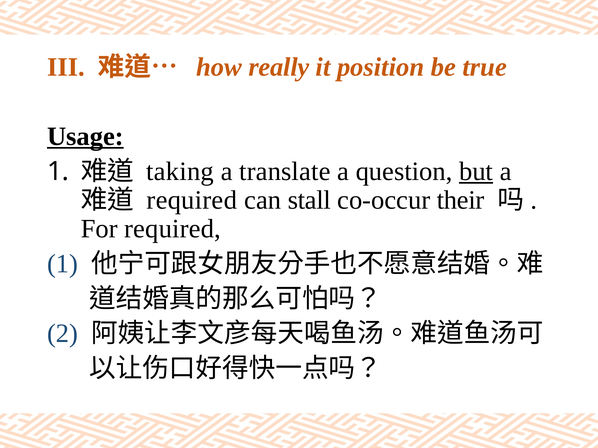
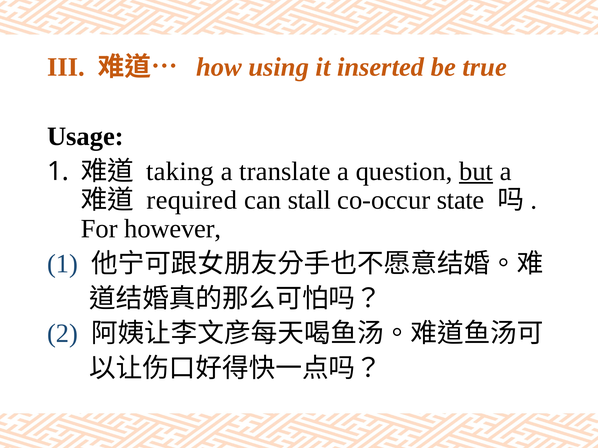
really: really -> using
position: position -> inserted
Usage underline: present -> none
their: their -> state
For required: required -> however
